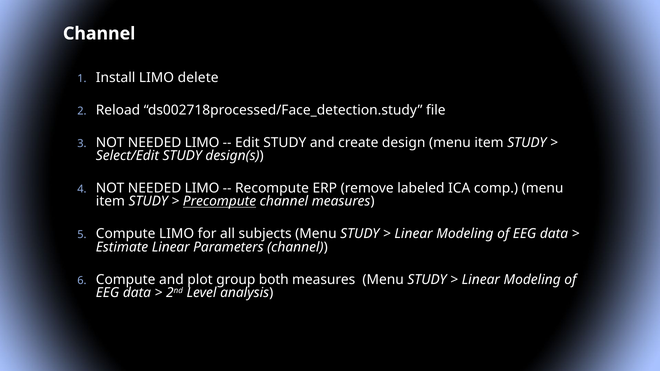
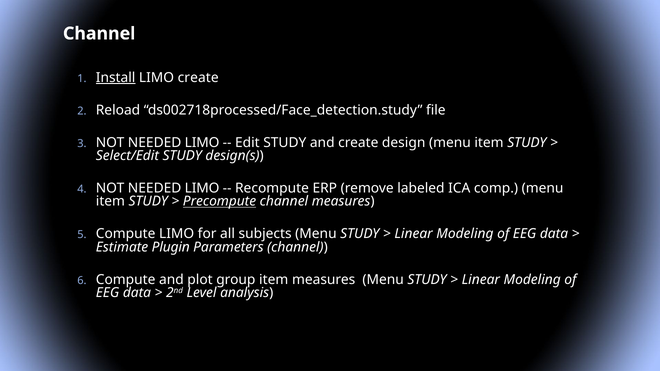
Install underline: none -> present
LIMO delete: delete -> create
Estimate Linear: Linear -> Plugin
group both: both -> item
